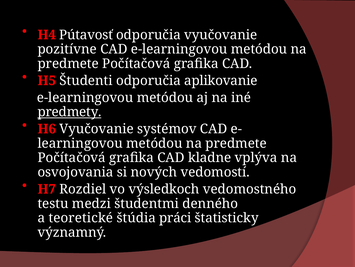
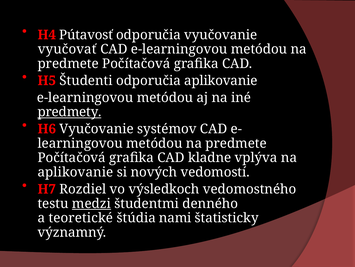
pozitívne: pozitívne -> vyučovať
osvojovania at (76, 172): osvojovania -> aplikovanie
medzi underline: none -> present
práci: práci -> nami
